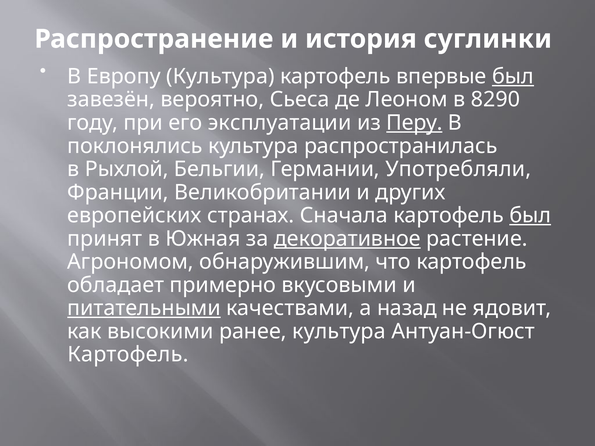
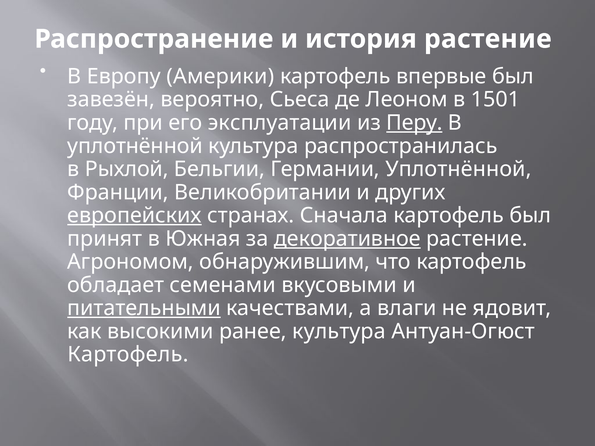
суглинки at (488, 39): суглинки -> растение
Европу Культура: Культура -> Америки
был at (513, 76) underline: present -> none
8290: 8290 -> 1501
поклонялись at (135, 146): поклонялись -> уплотнённой
Германии Употребляли: Употребляли -> Уплотнённой
европейских underline: none -> present
был at (530, 216) underline: present -> none
примерно: примерно -> семенами
назад: назад -> влаги
